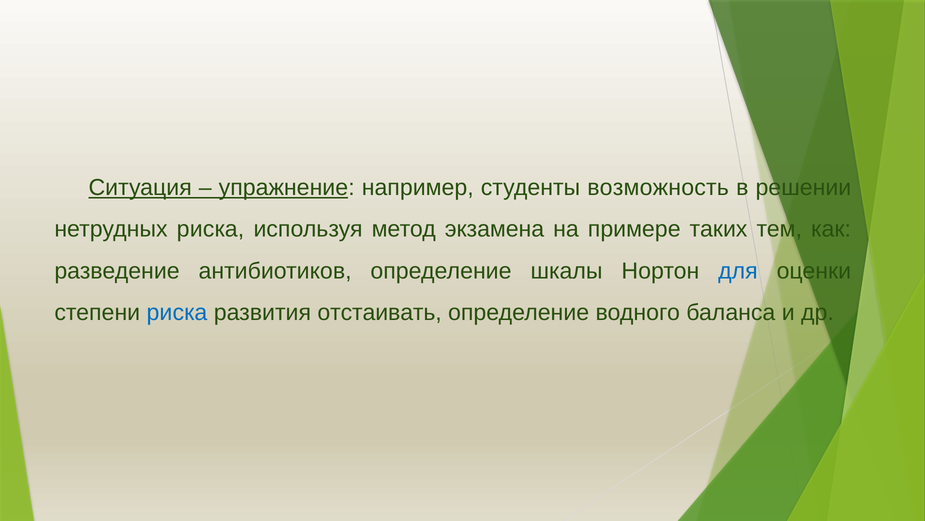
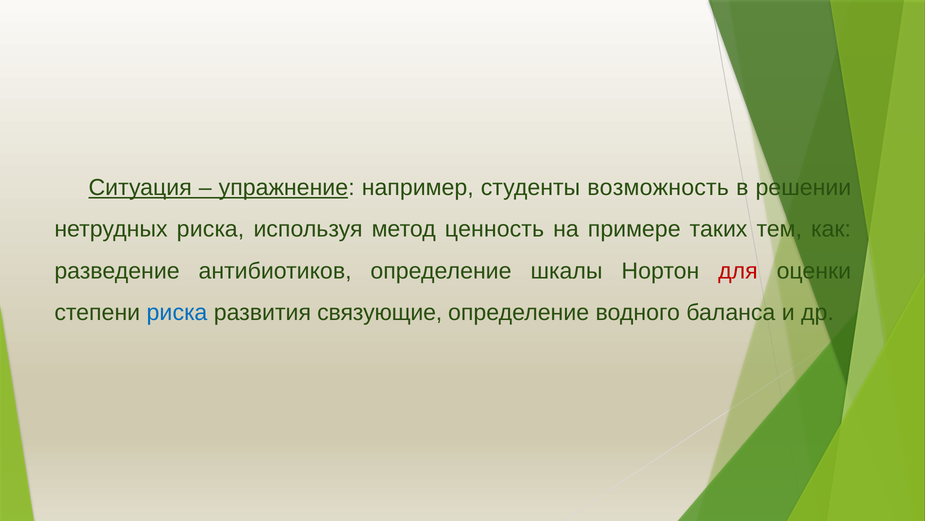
экзамена: экзамена -> ценность
для colour: blue -> red
отстаивать: отстаивать -> связующие
